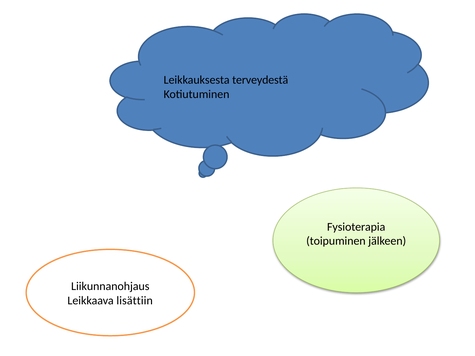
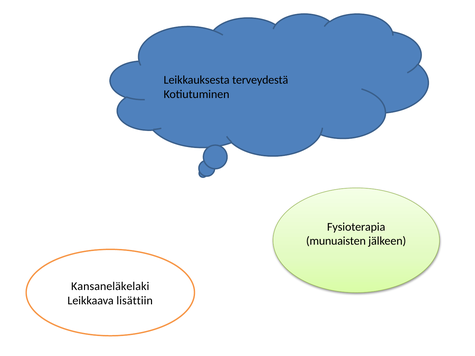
toipuminen: toipuminen -> munuaisten
Liikunnanohjaus: Liikunnanohjaus -> Kansaneläkelaki
